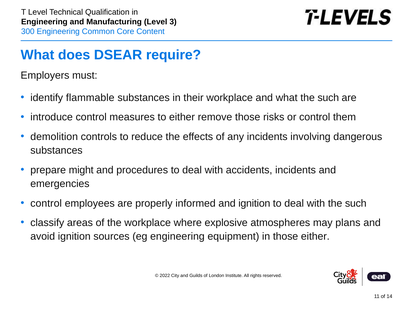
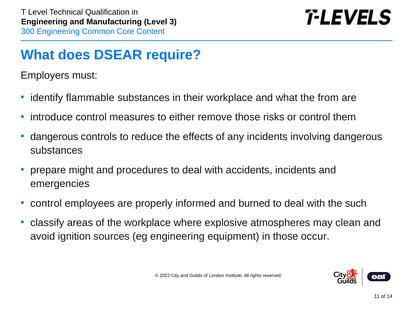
what the such: such -> from
demolition at (54, 137): demolition -> dangerous
and ignition: ignition -> burned
plans: plans -> clean
those either: either -> occur
